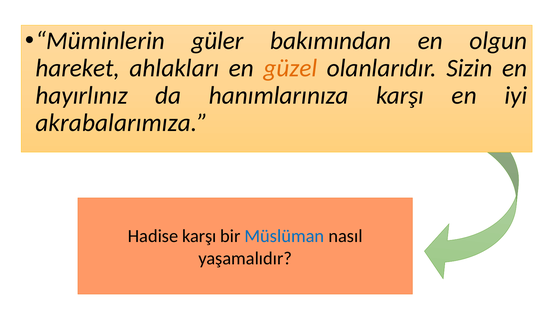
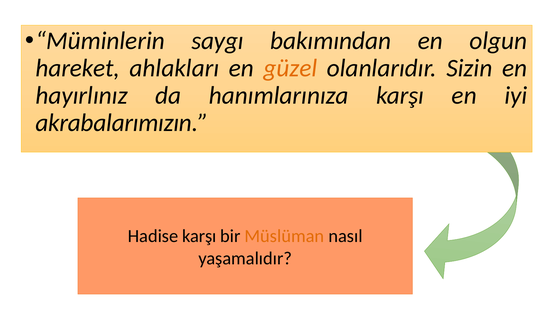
güler: güler -> saygı
akrabalarımıza: akrabalarımıza -> akrabalarımızın
Müslüman colour: blue -> orange
